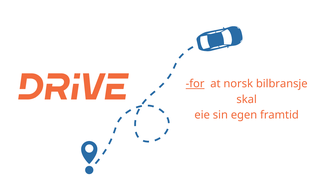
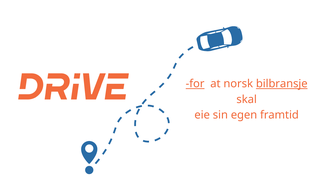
bilbransje underline: none -> present
